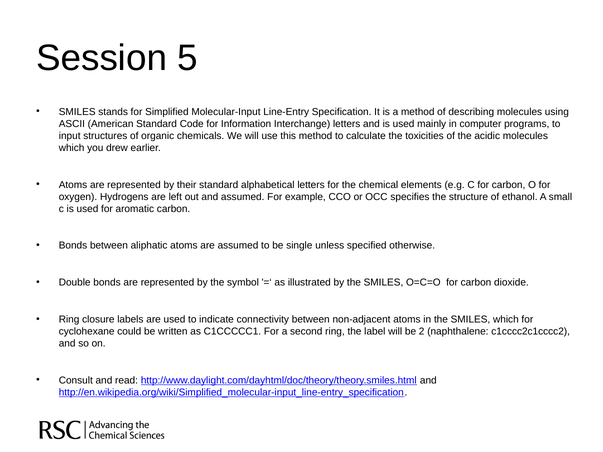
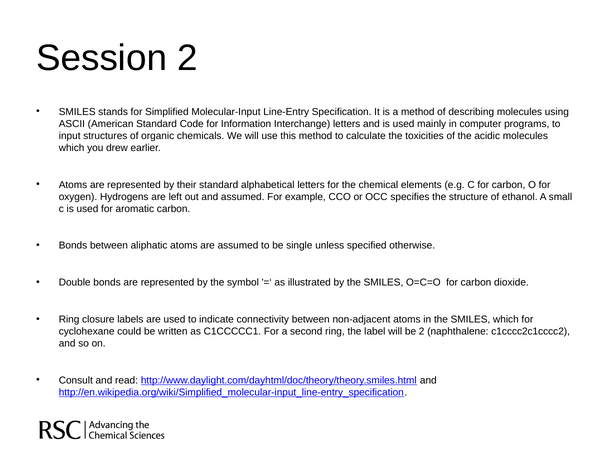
Session 5: 5 -> 2
